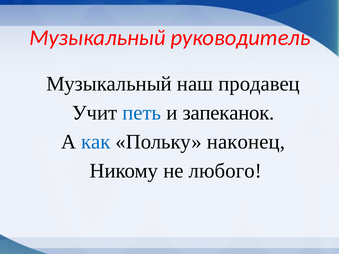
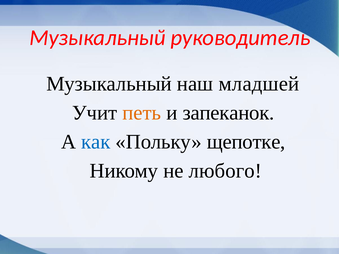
продавец: продавец -> младшей
петь colour: blue -> orange
наконец: наконец -> щепотке
